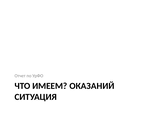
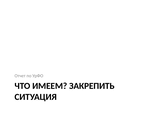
ОКАЗАНИЙ: ОКАЗАНИЙ -> ЗАКРЕПИТЬ
